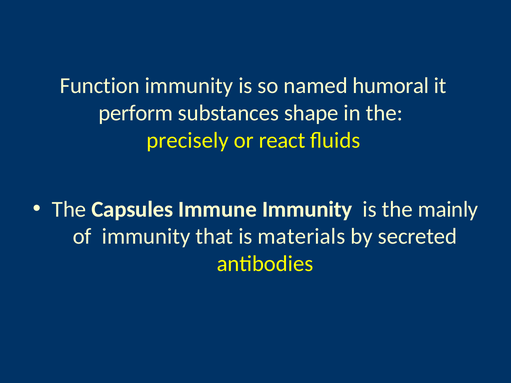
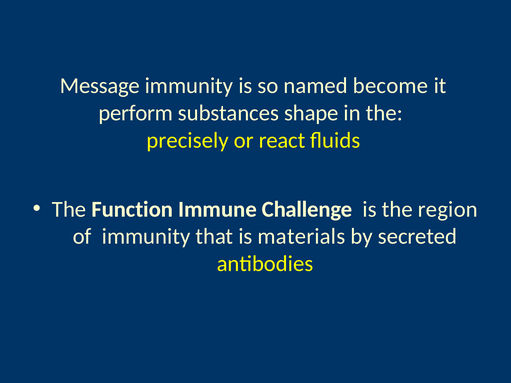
Function: Function -> Message
humoral: humoral -> become
Capsules: Capsules -> Function
Immune Immunity: Immunity -> Challenge
mainly: mainly -> region
